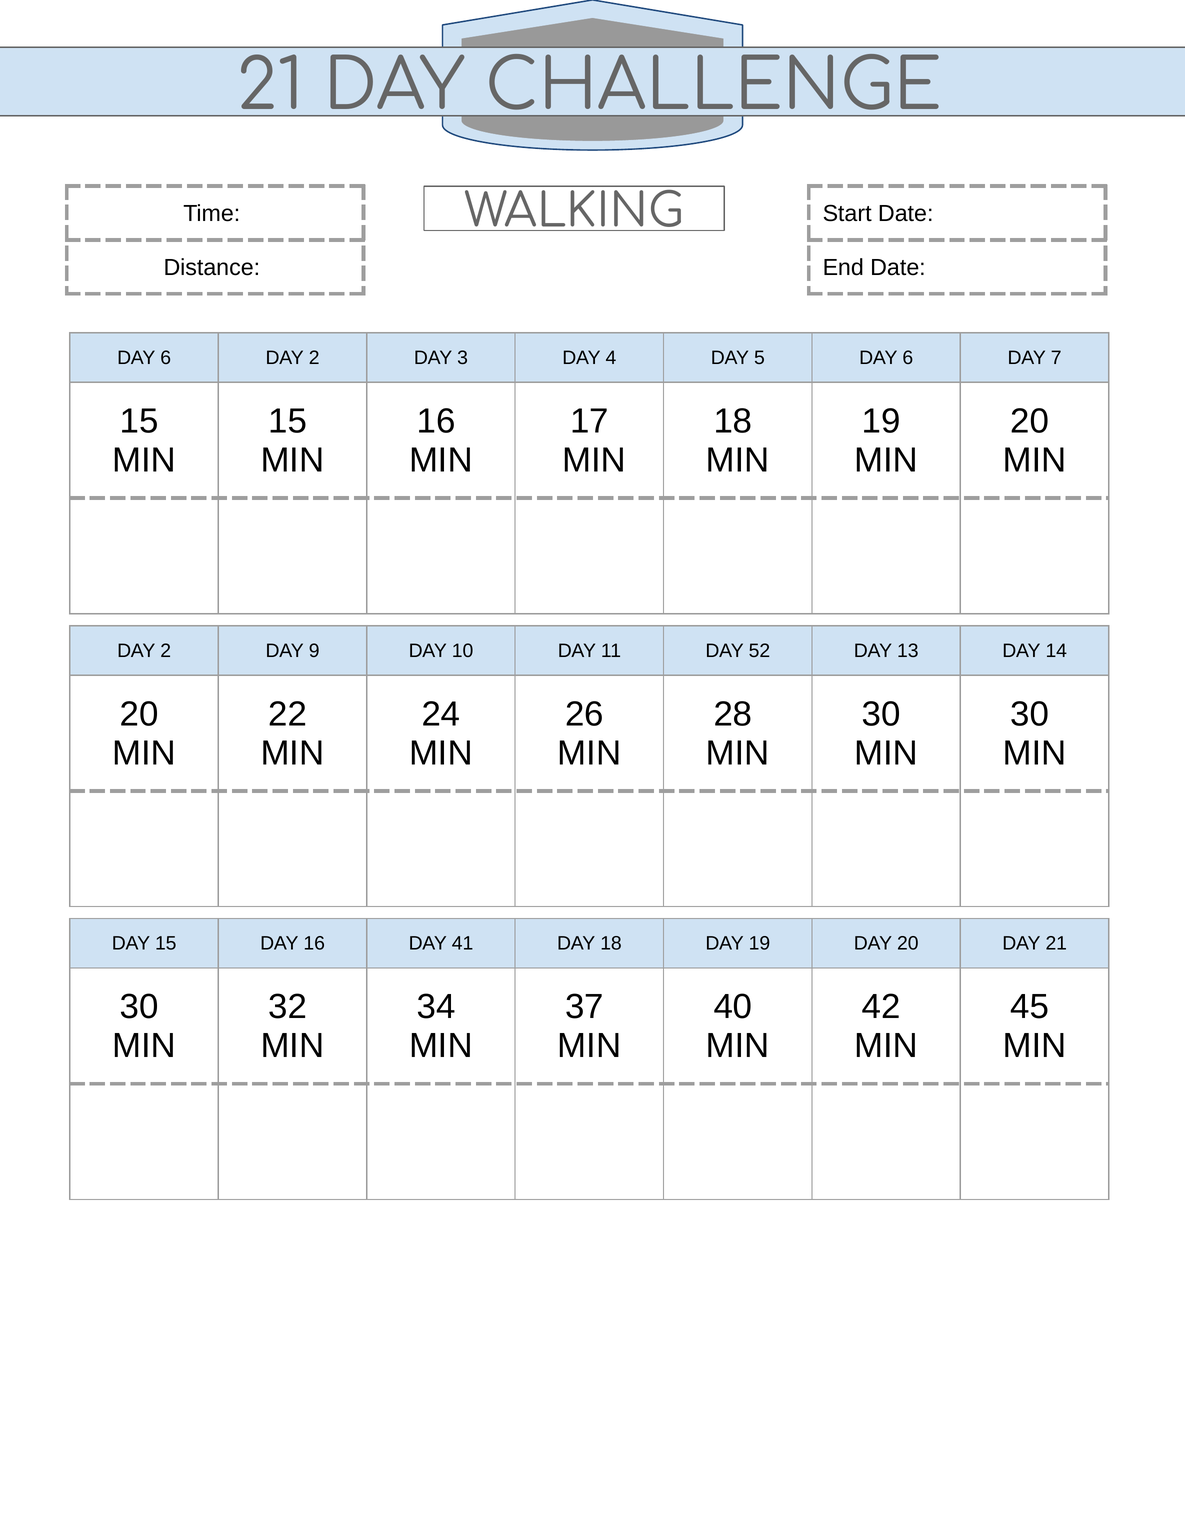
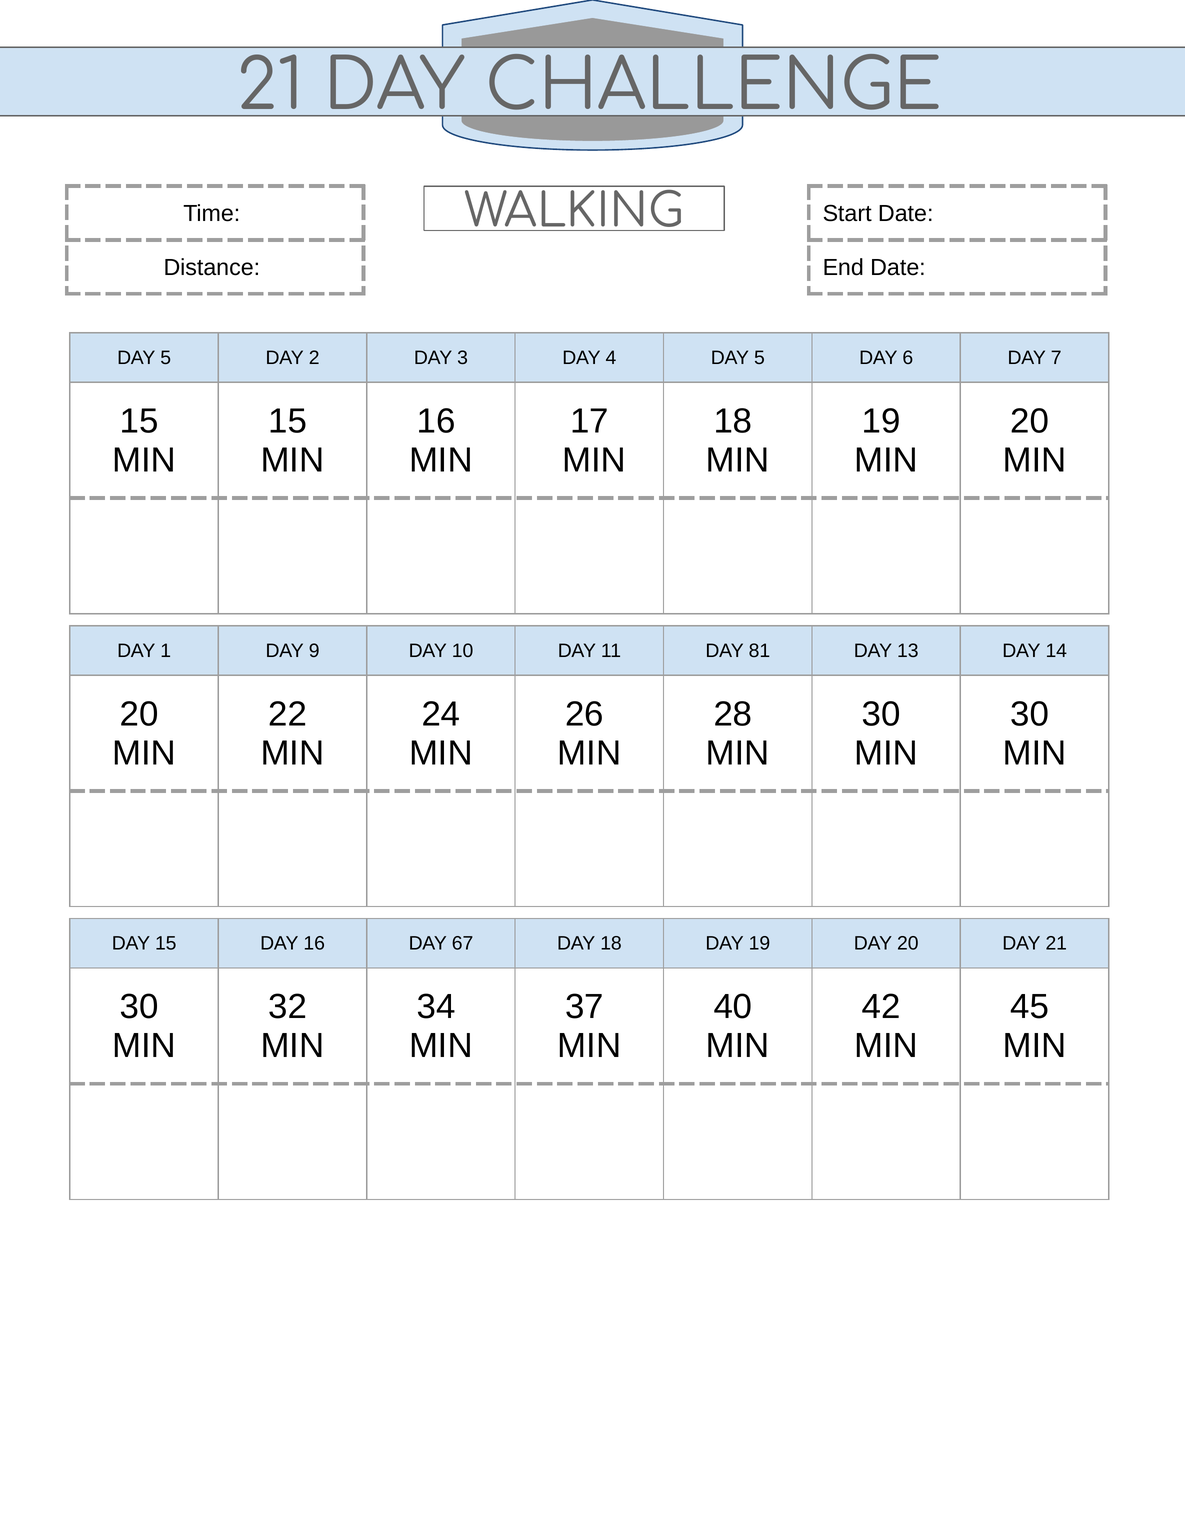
6 at (166, 358): 6 -> 5
2 at (166, 650): 2 -> 1
52: 52 -> 81
41: 41 -> 67
